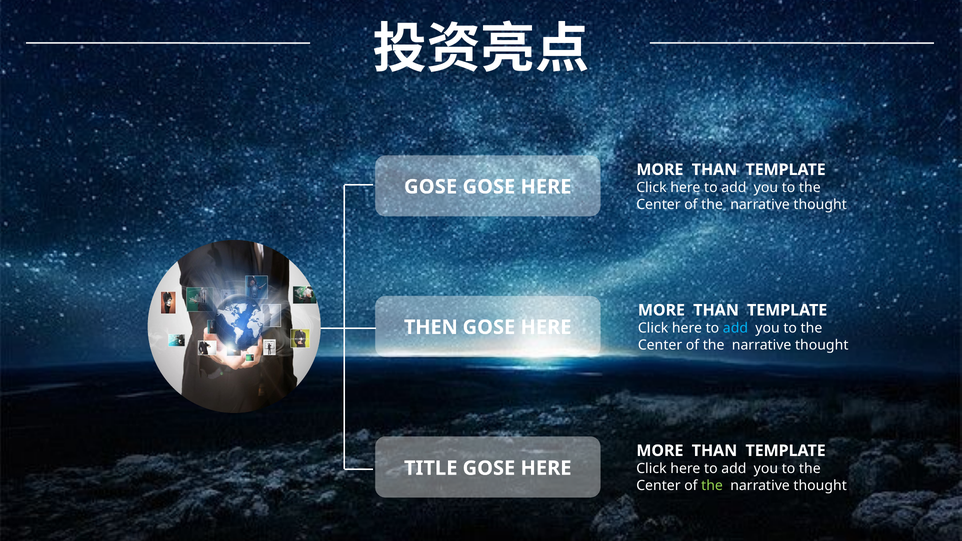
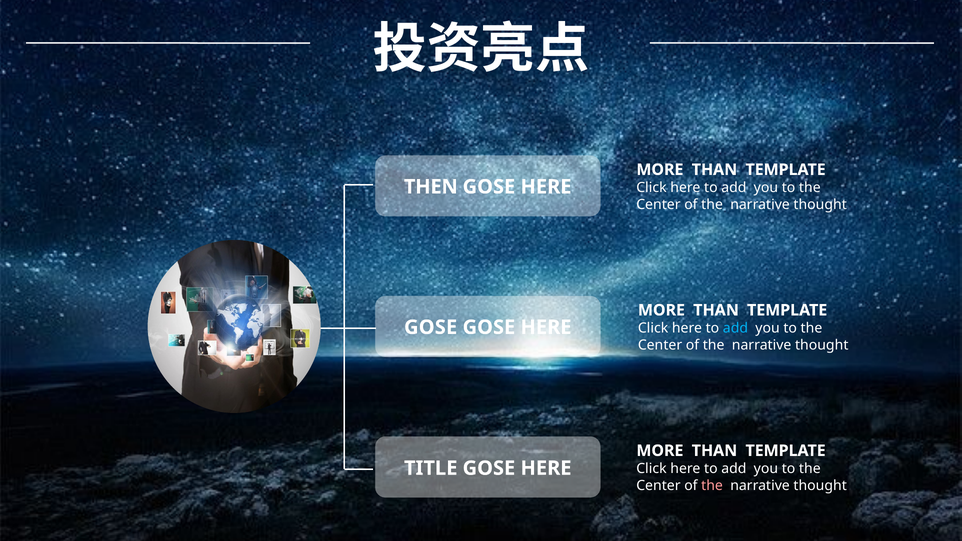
GOSE at (431, 187): GOSE -> THEN
THEN at (431, 327): THEN -> GOSE
the at (712, 486) colour: light green -> pink
